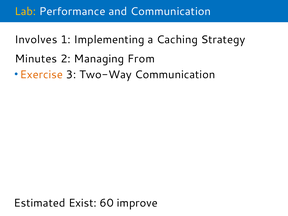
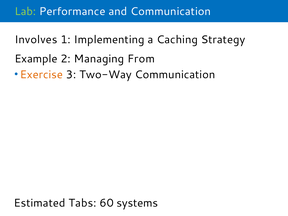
Lab colour: yellow -> light green
Minutes: Minutes -> Example
Exist: Exist -> Tabs
improve: improve -> systems
